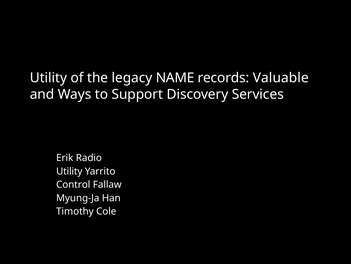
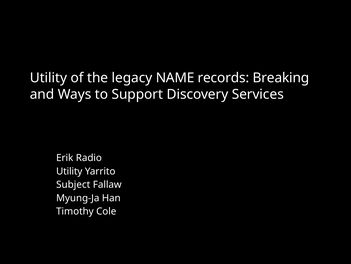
Valuable: Valuable -> Breaking
Control: Control -> Subject
